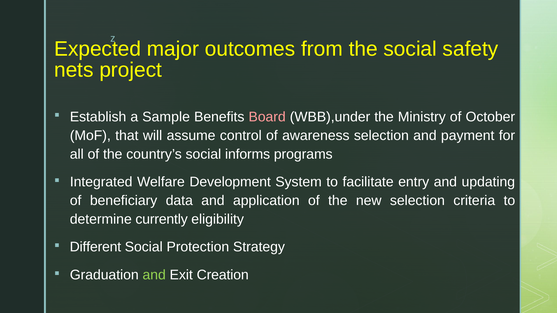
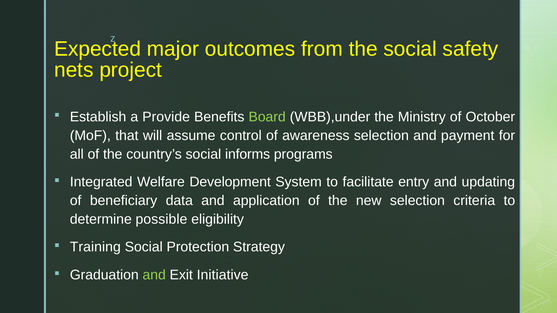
Sample: Sample -> Provide
Board colour: pink -> light green
currently: currently -> possible
Different: Different -> Training
Creation: Creation -> Initiative
